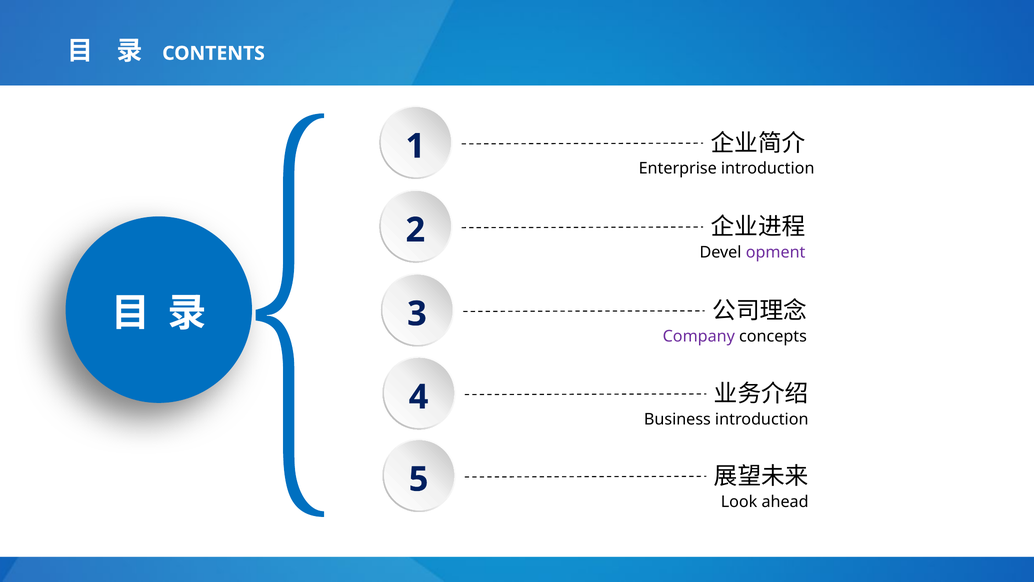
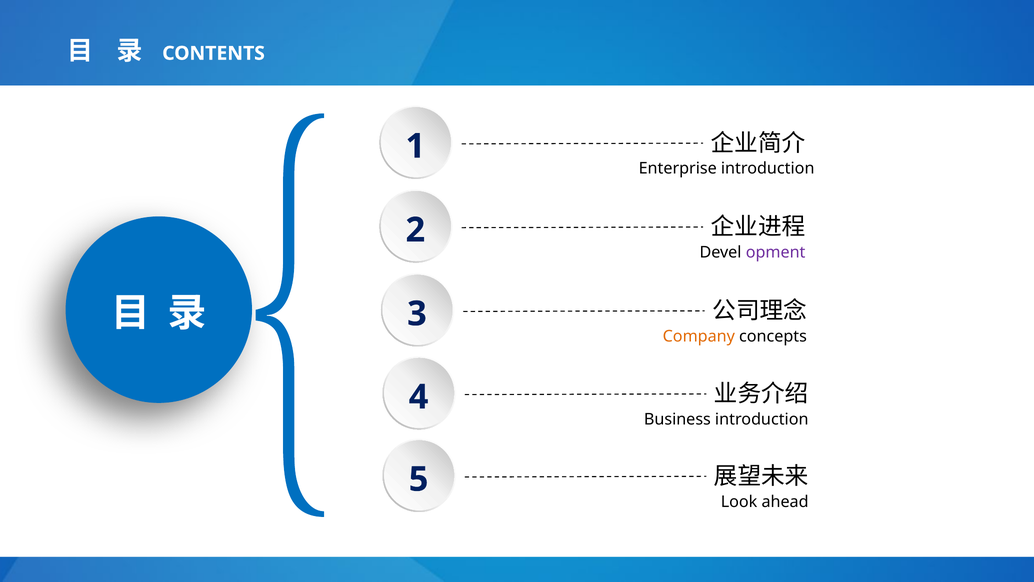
Company colour: purple -> orange
